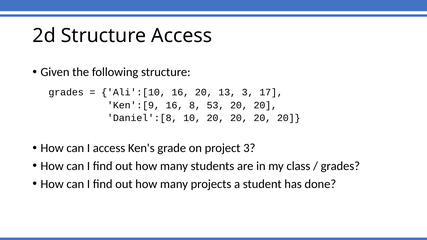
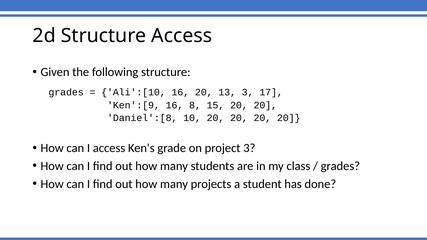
53: 53 -> 15
